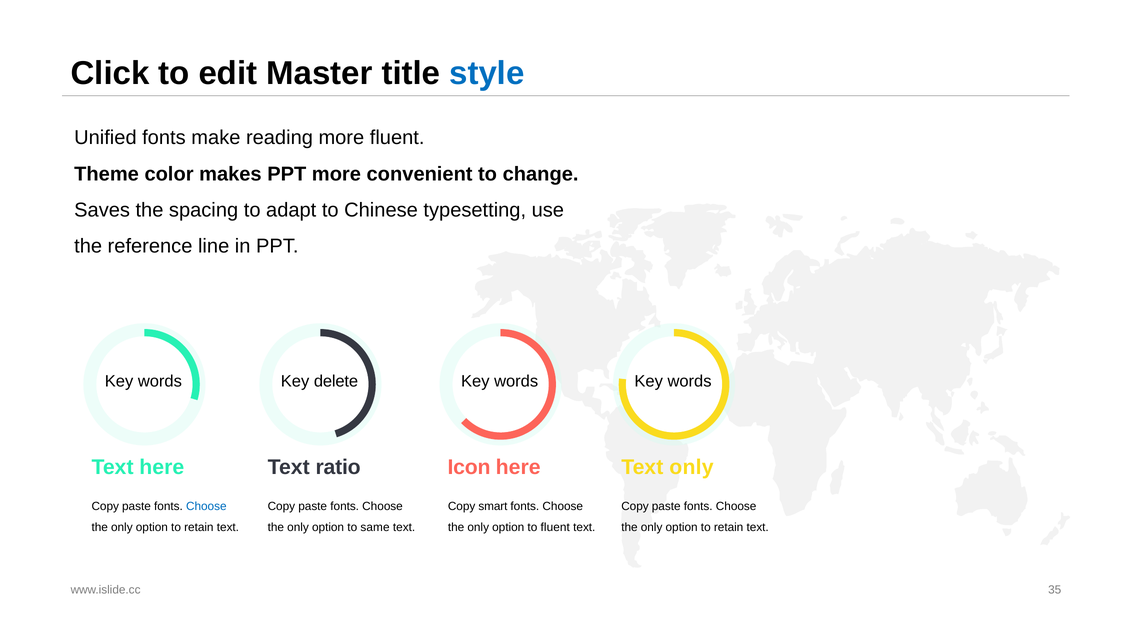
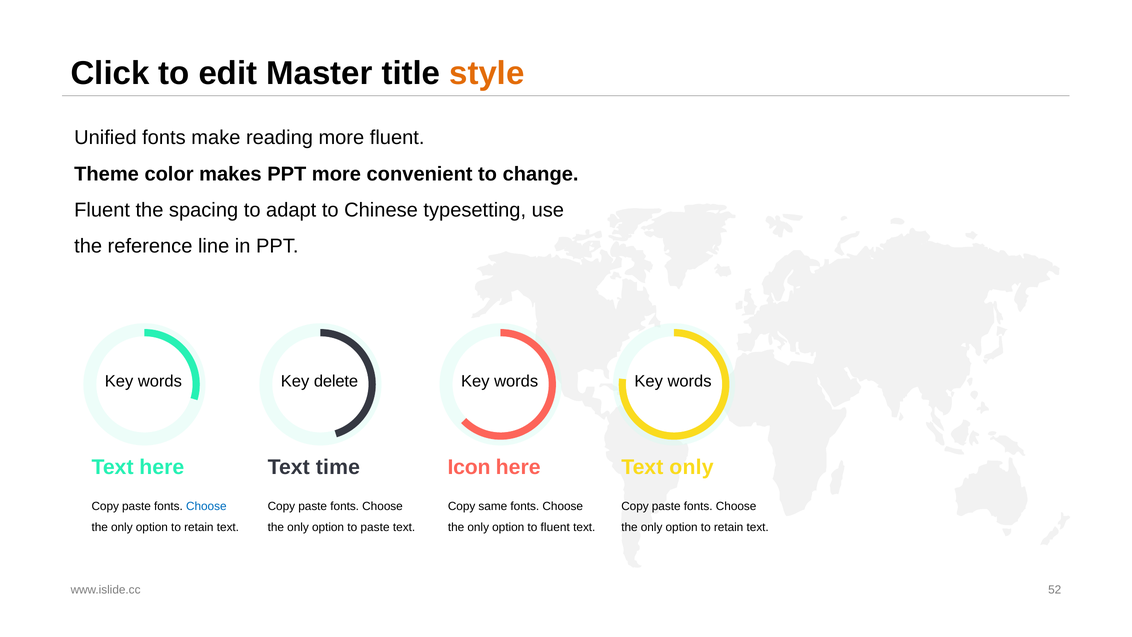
style colour: blue -> orange
Saves at (102, 210): Saves -> Fluent
ratio: ratio -> time
smart: smart -> same
to same: same -> paste
35: 35 -> 52
